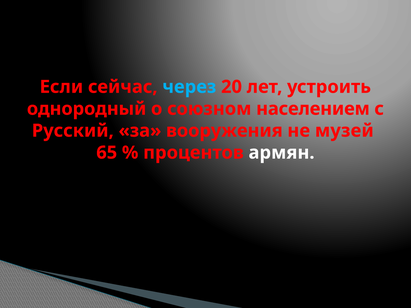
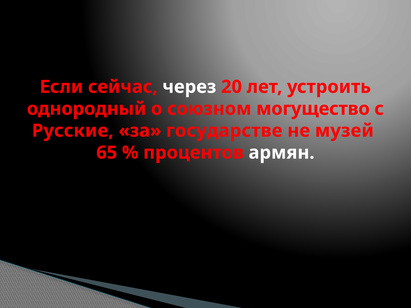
через colour: light blue -> white
населением: населением -> могущество
Русский: Русский -> Русские
вооружения: вооружения -> государстве
